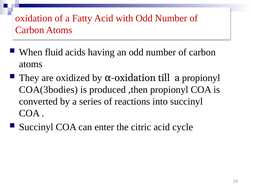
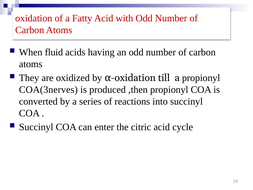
COA(3bodies: COA(3bodies -> COA(3nerves
